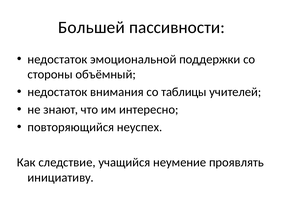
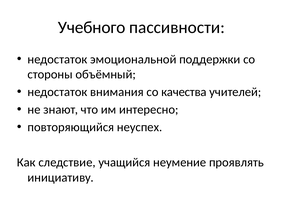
Большей: Большей -> Учебного
таблицы: таблицы -> качества
